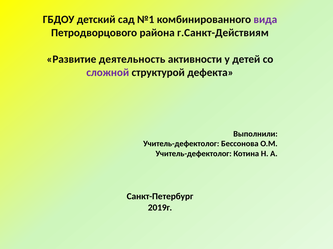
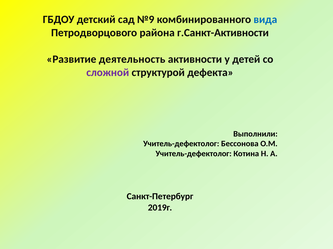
№1: №1 -> №9
вида colour: purple -> blue
г.Санкт-Действиям: г.Санкт-Действиям -> г.Санкт-Активности
